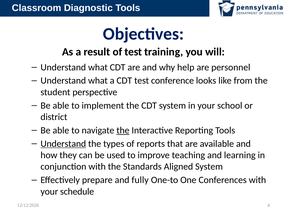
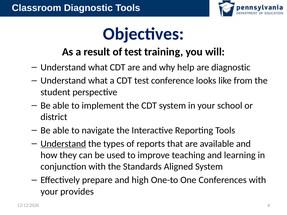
are personnel: personnel -> diagnostic
the at (123, 130) underline: present -> none
fully: fully -> high
schedule: schedule -> provides
